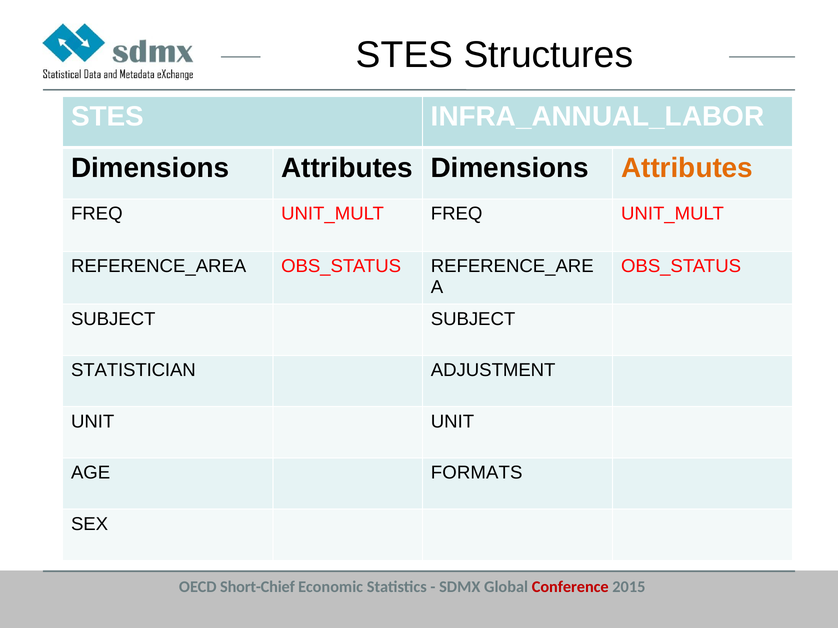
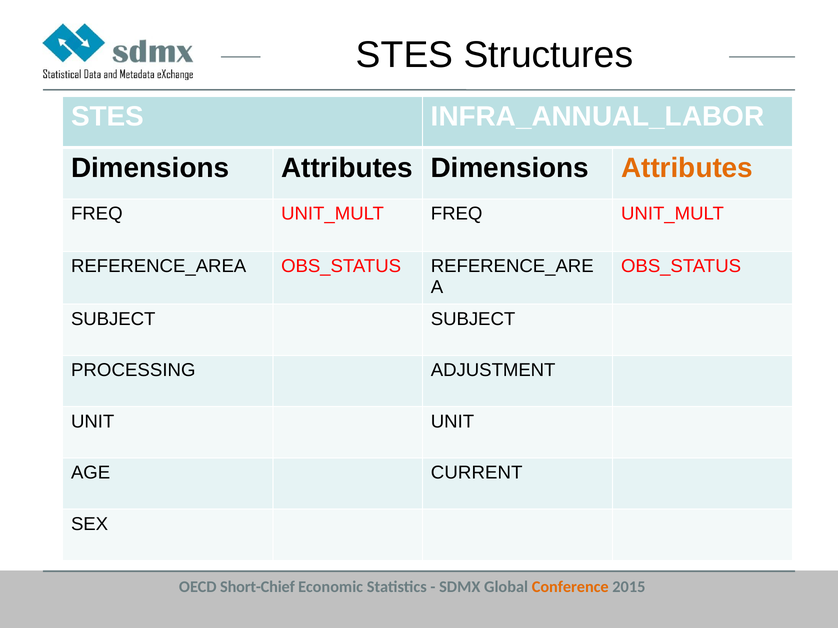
STATISTICIAN: STATISTICIAN -> PROCESSING
FORMATS: FORMATS -> CURRENT
Conference colour: red -> orange
